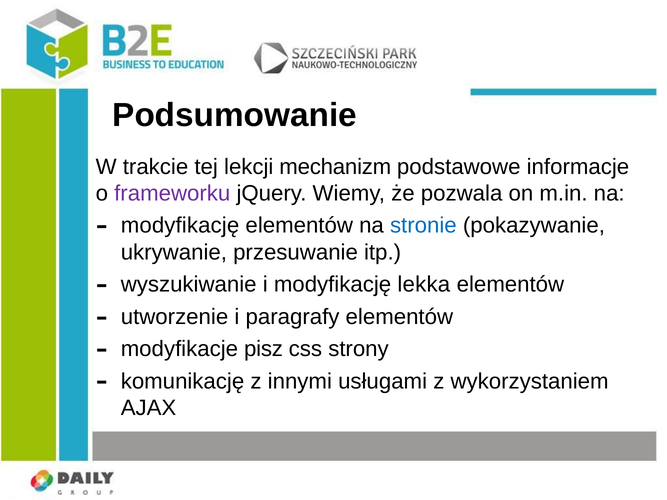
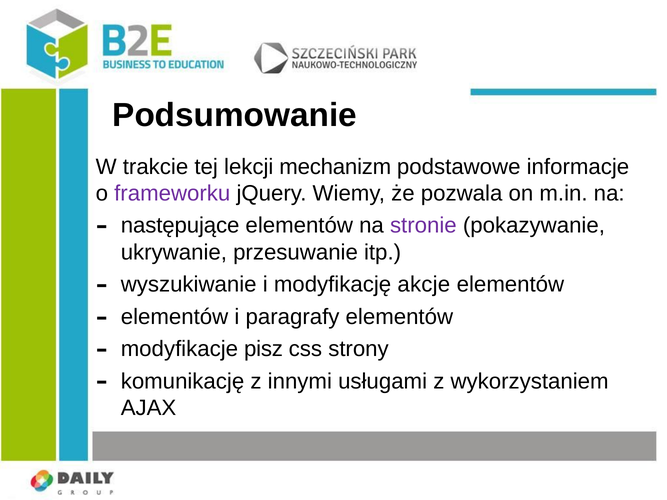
modyfikację at (180, 226): modyfikację -> następujące
stronie colour: blue -> purple
lekka: lekka -> akcje
utworzenie at (175, 317): utworzenie -> elementów
